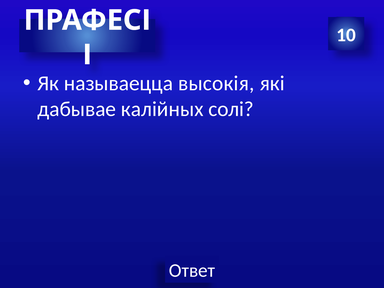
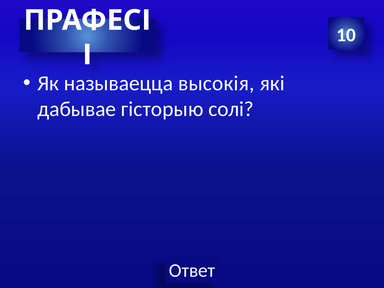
калійных: калійных -> гісторыю
